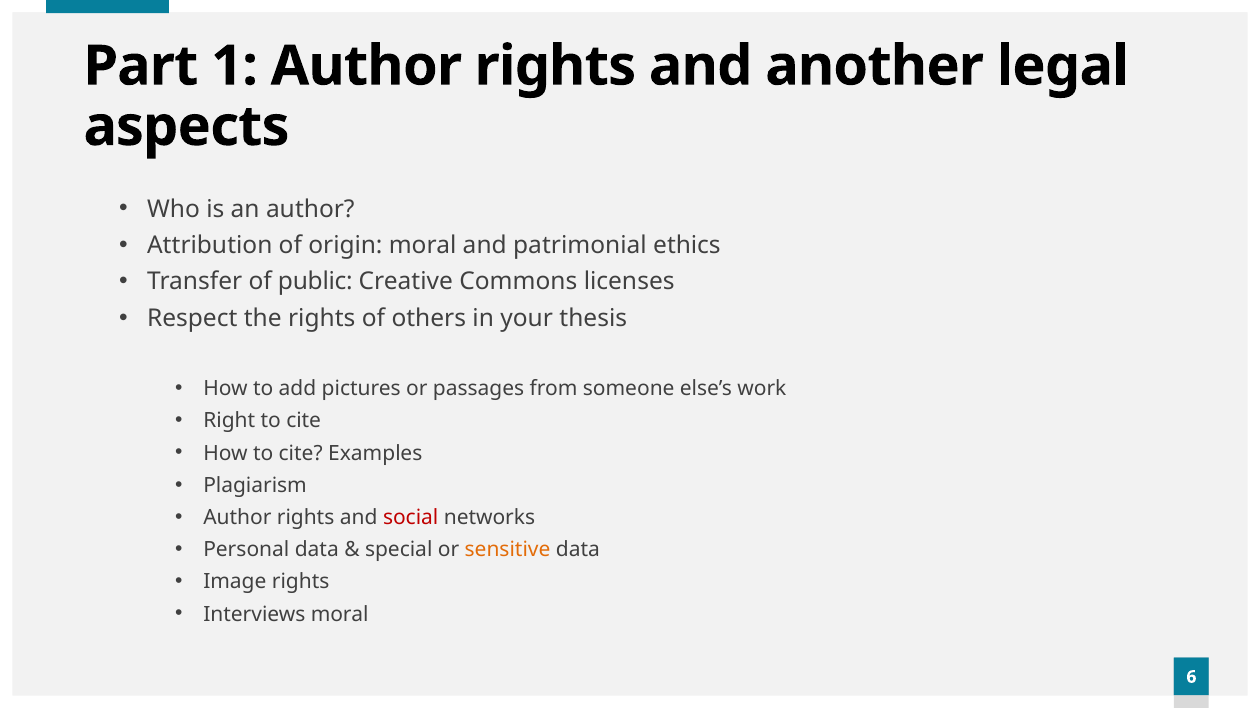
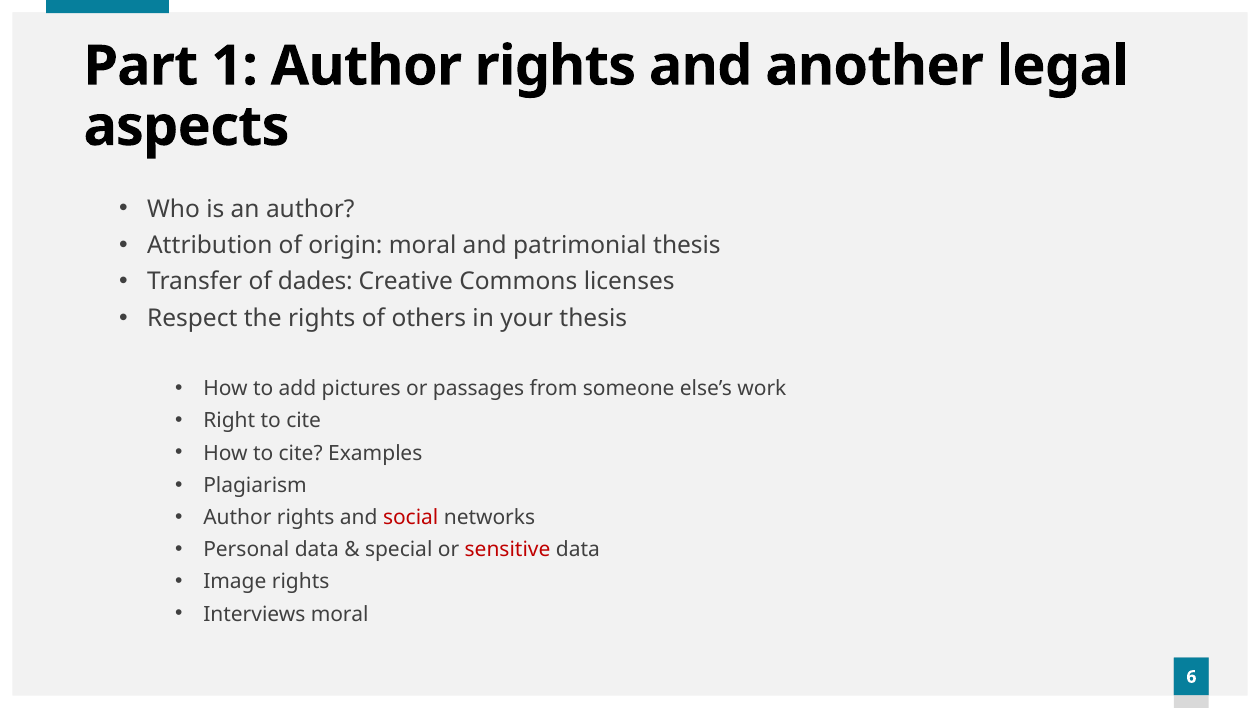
patrimonial ethics: ethics -> thesis
public: public -> dades
sensitive colour: orange -> red
